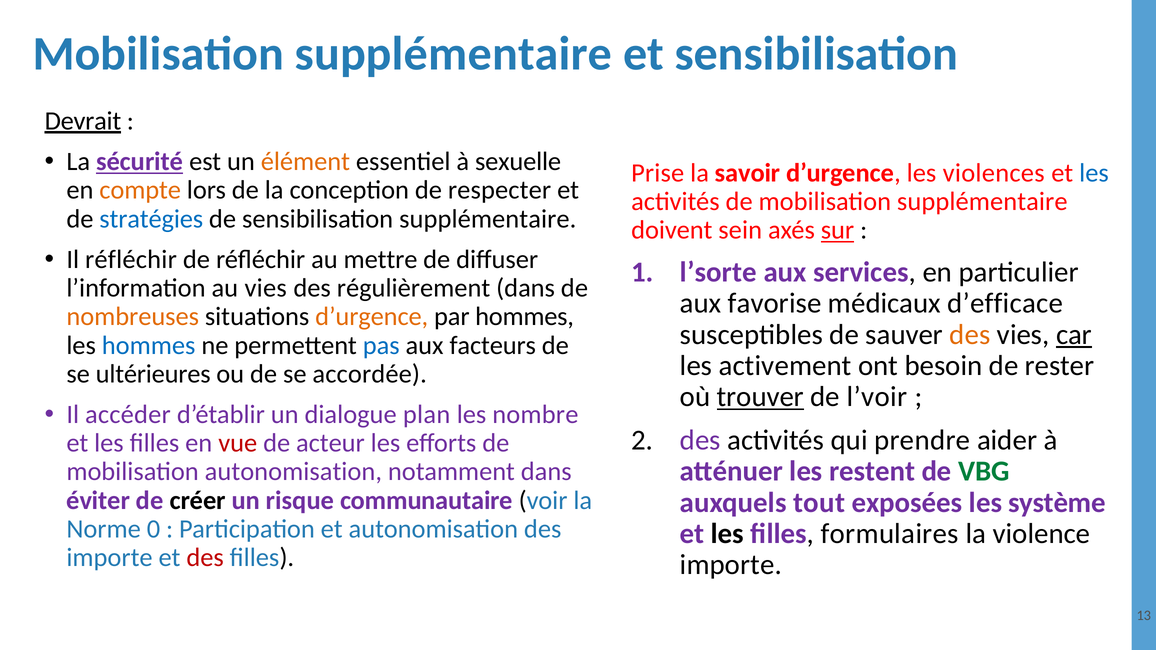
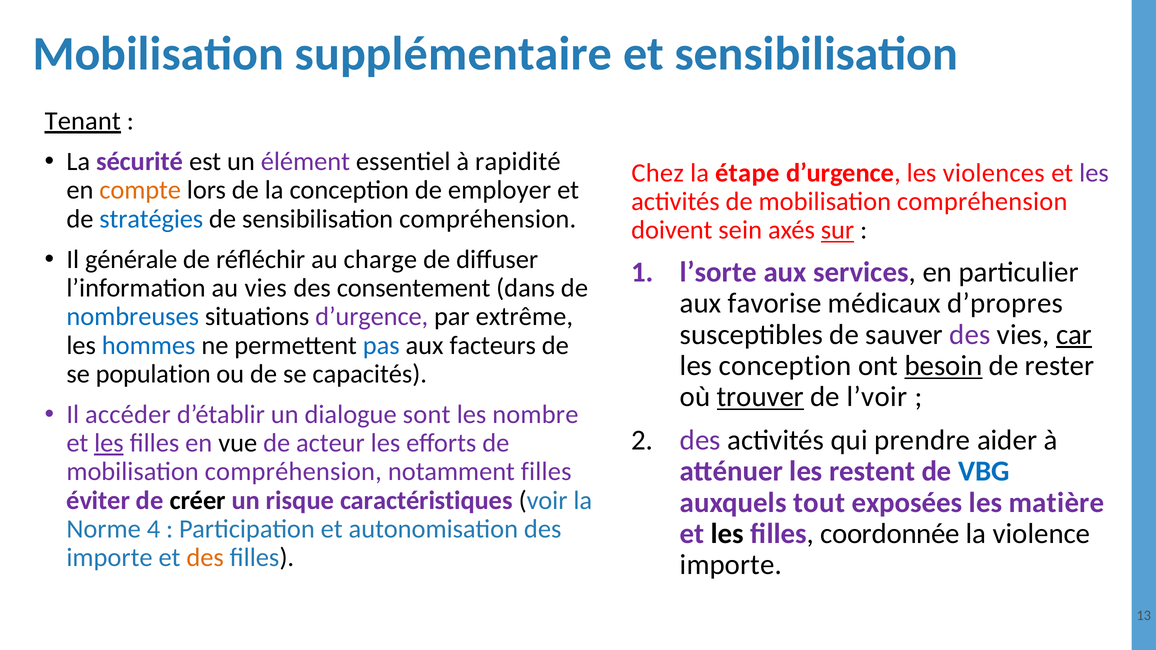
Devrait: Devrait -> Tenant
sécurité underline: present -> none
élément colour: orange -> purple
sexuelle: sexuelle -> rapidité
Prise: Prise -> Chez
savoir: savoir -> étape
les at (1094, 173) colour: blue -> purple
respecter: respecter -> employer
activités de mobilisation supplémentaire: supplémentaire -> compréhension
sensibilisation supplémentaire: supplémentaire -> compréhension
Il réfléchir: réfléchir -> générale
mettre: mettre -> charge
régulièrement: régulièrement -> consentement
d’efficace: d’efficace -> d’propres
nombreuses colour: orange -> blue
d’urgence at (372, 317) colour: orange -> purple
par hommes: hommes -> extrême
des at (970, 335) colour: orange -> purple
les activement: activement -> conception
besoin underline: none -> present
ultérieures: ultérieures -> population
accordée: accordée -> capacités
plan: plan -> sont
les at (109, 443) underline: none -> present
vue colour: red -> black
VBG colour: green -> blue
autonomisation at (293, 472): autonomisation -> compréhension
notamment dans: dans -> filles
communautaire: communautaire -> caractéristiques
système: système -> matière
0: 0 -> 4
formulaires: formulaires -> coordonnée
des at (205, 558) colour: red -> orange
